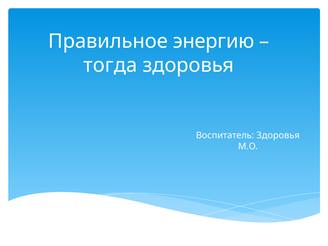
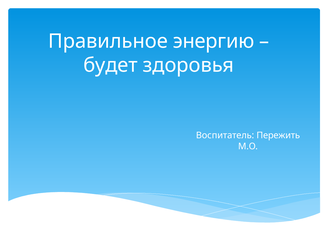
тогда: тогда -> будет
Воспитатель Здоровья: Здоровья -> Пережить
